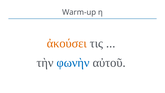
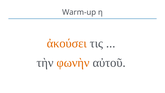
φωνὴν colour: blue -> orange
